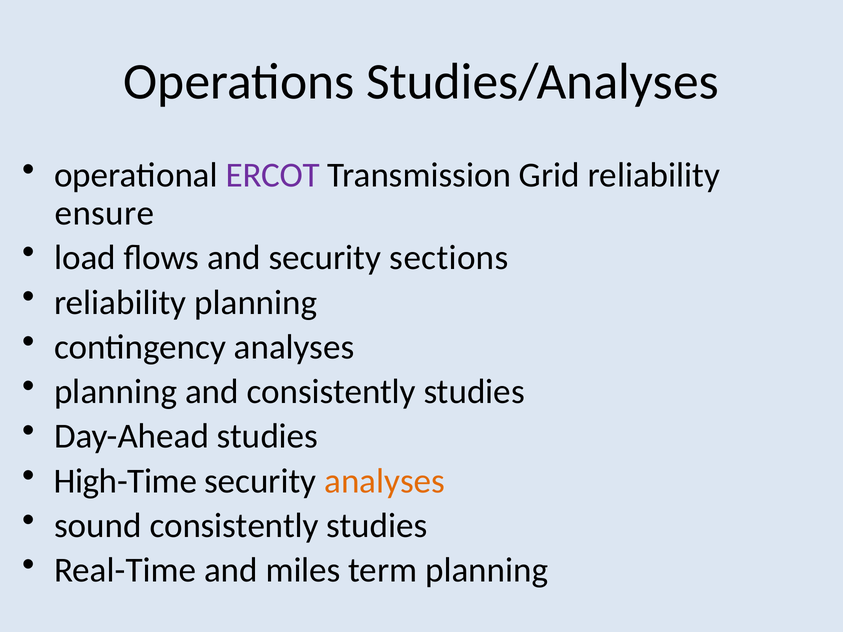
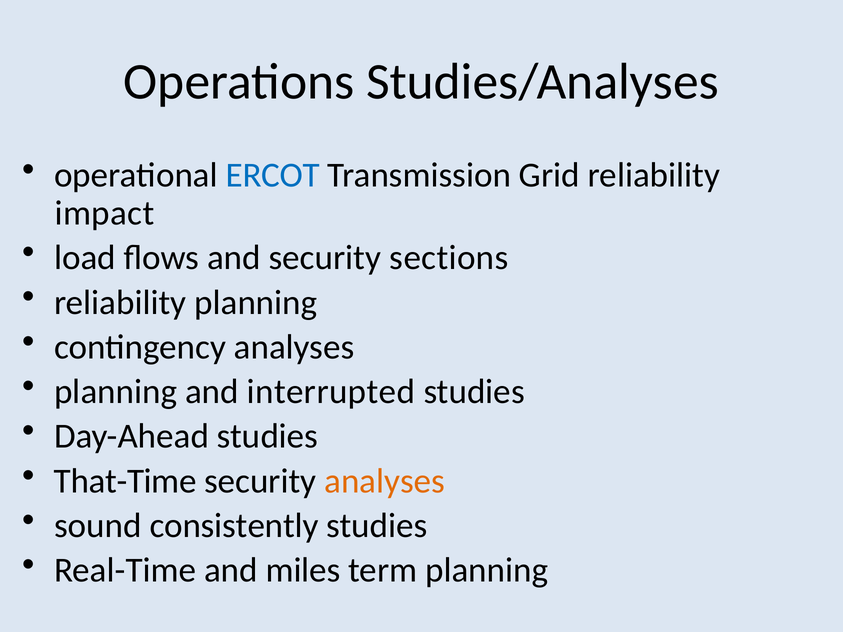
ERCOT colour: purple -> blue
ensure: ensure -> impact
and consistently: consistently -> interrupted
High-Time: High-Time -> That-Time
